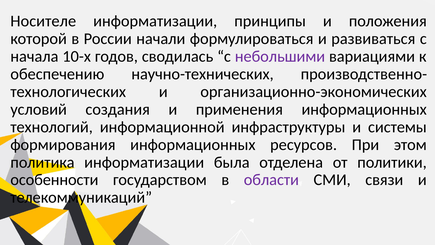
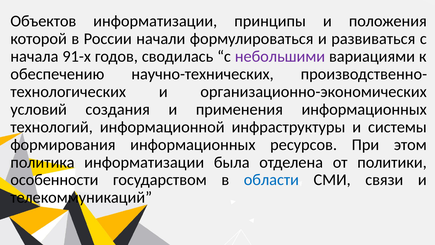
Носителе: Носителе -> Объектов
10-х: 10-х -> 91-х
области colour: purple -> blue
